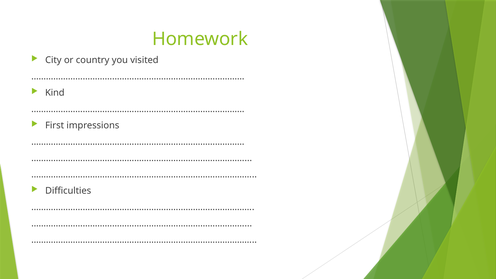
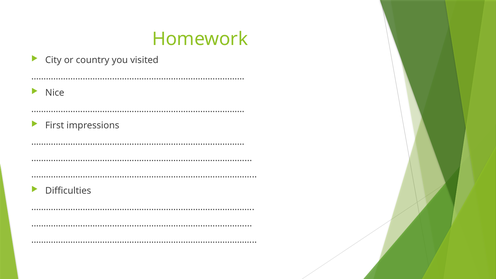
Kind: Kind -> Nice
